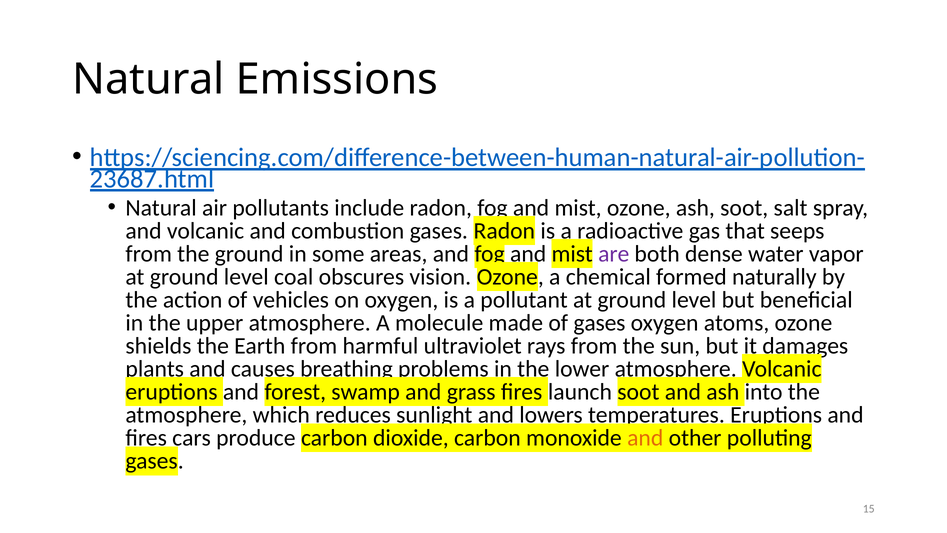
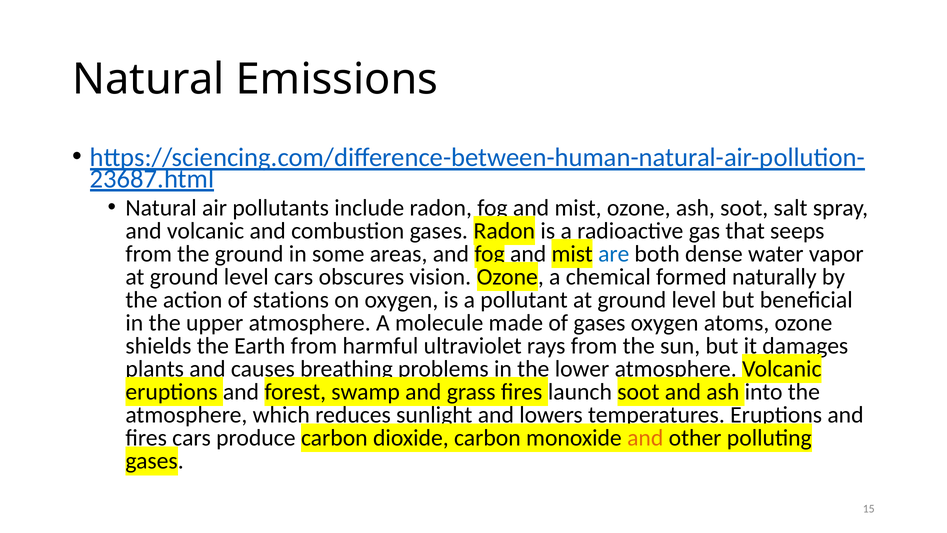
are colour: purple -> blue
level coal: coal -> cars
vehicles: vehicles -> stations
